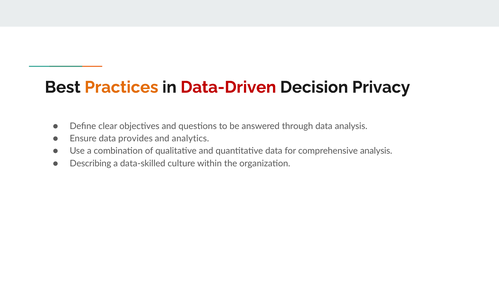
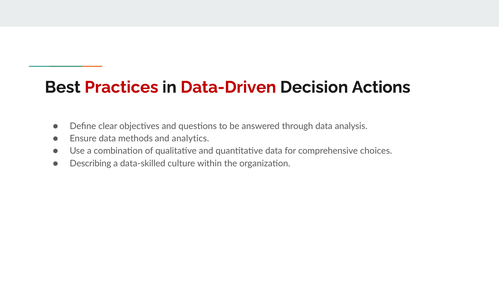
Practices colour: orange -> red
Privacy: Privacy -> Actions
provides: provides -> methods
comprehensive analysis: analysis -> choices
